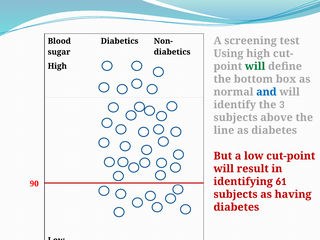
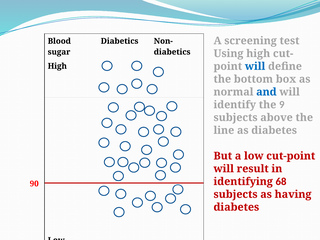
will at (255, 66) colour: green -> blue
3: 3 -> 9
61: 61 -> 68
